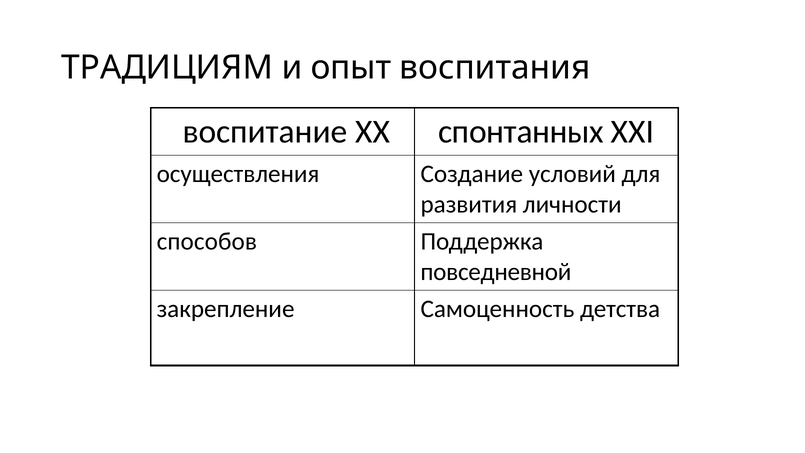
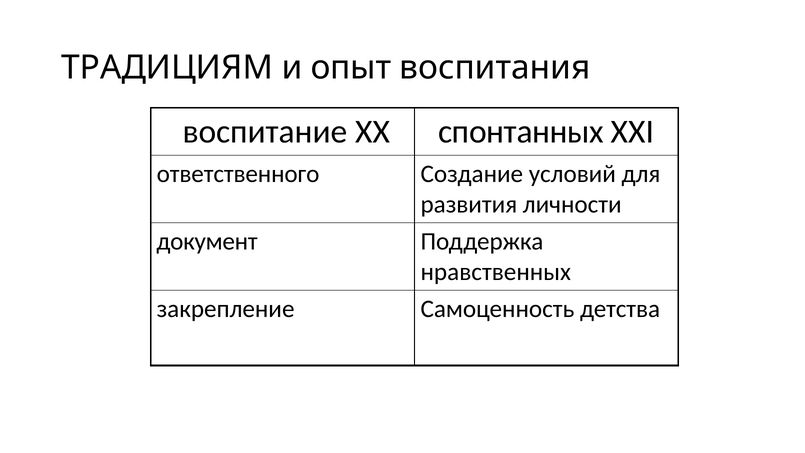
осуществления: осуществления -> ответственного
способов: способов -> документ
повседневной: повседневной -> нравственных
